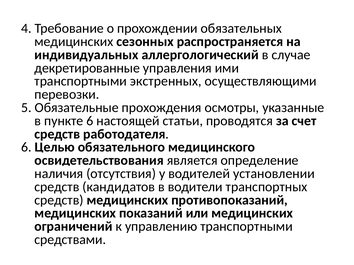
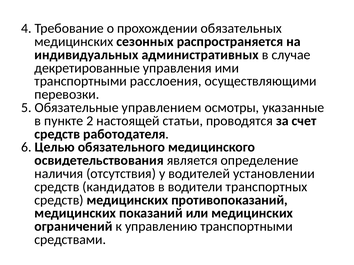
аллергологический: аллергологический -> административных
экстренных: экстренных -> расслоения
прохождения: прохождения -> управлением
пункте 6: 6 -> 2
